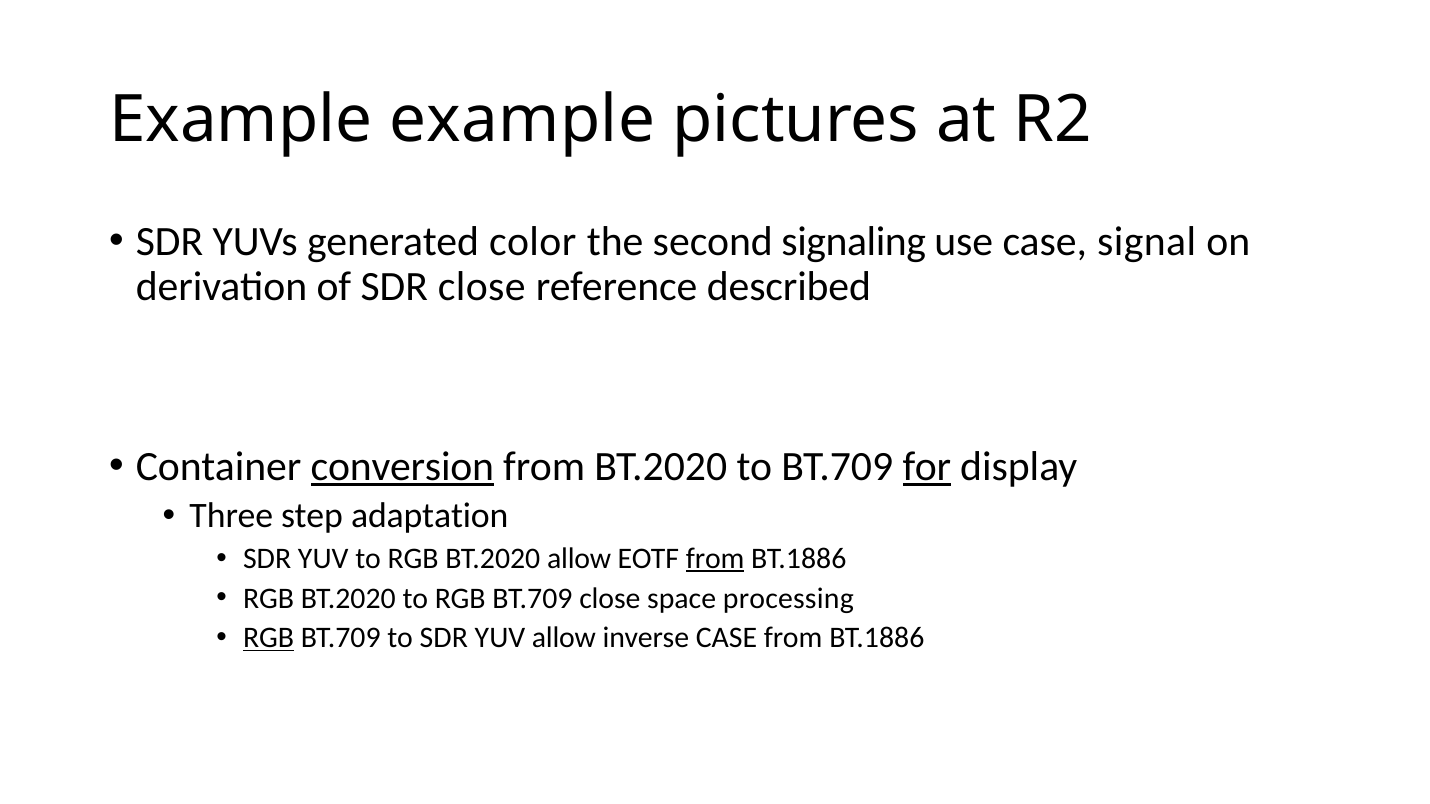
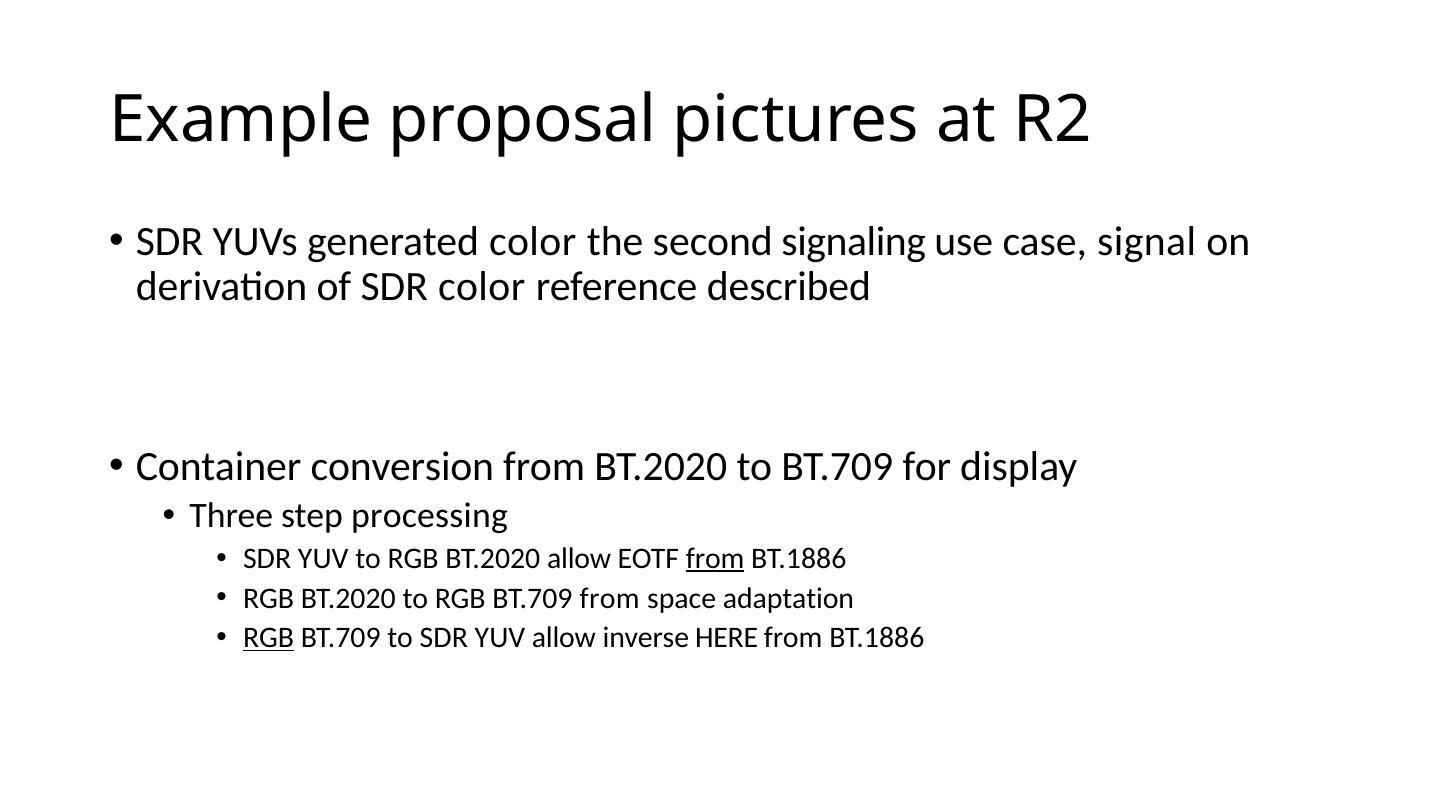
Example example: example -> proposal
SDR close: close -> color
conversion underline: present -> none
for underline: present -> none
adaptation: adaptation -> processing
BT.709 close: close -> from
processing: processing -> adaptation
inverse CASE: CASE -> HERE
